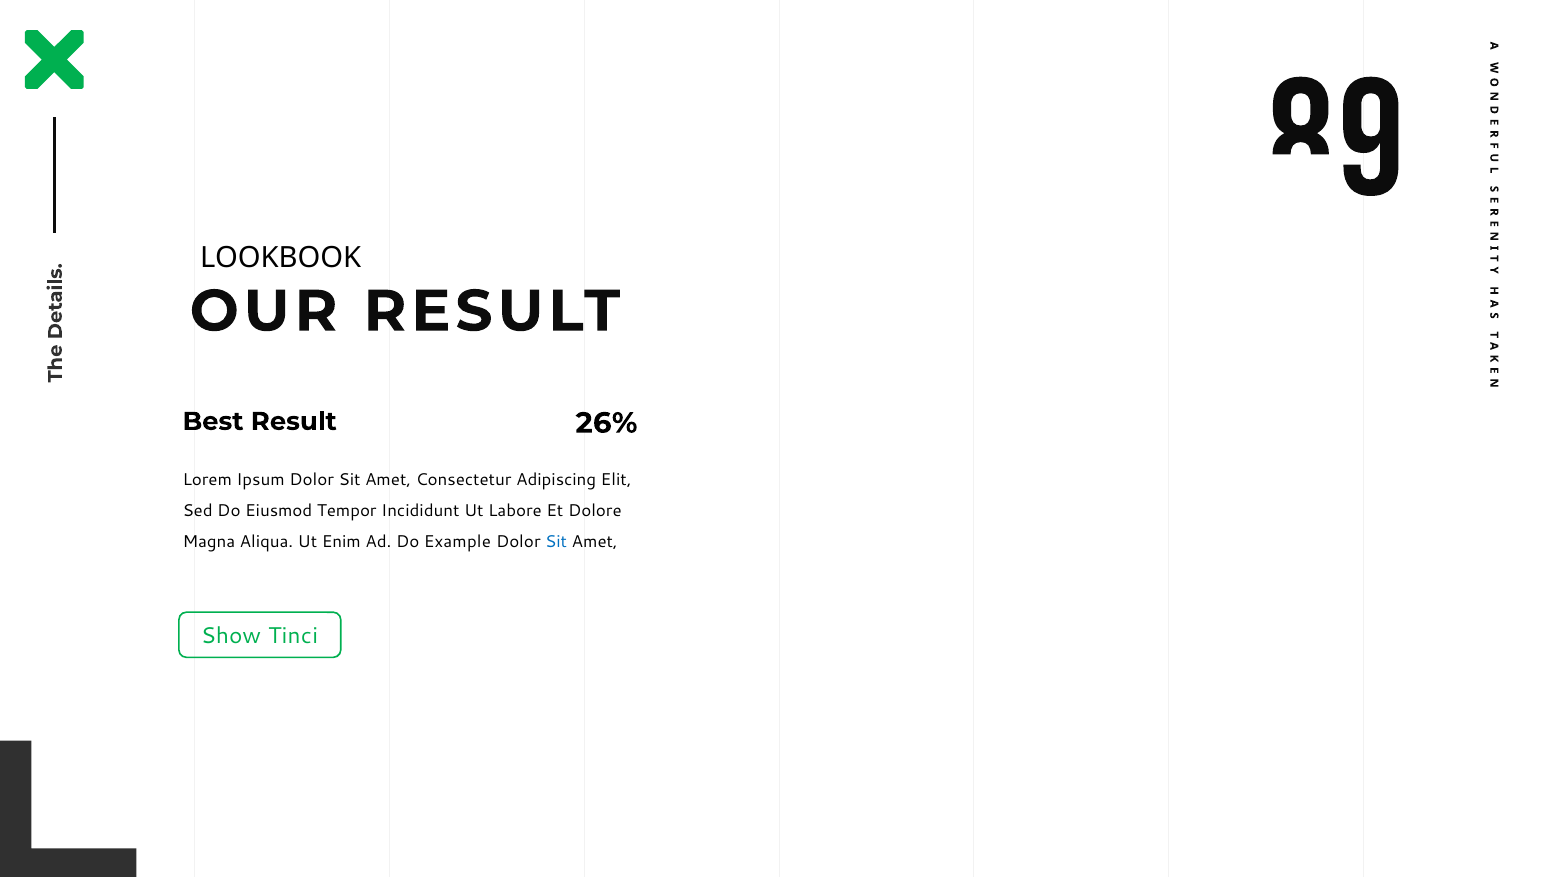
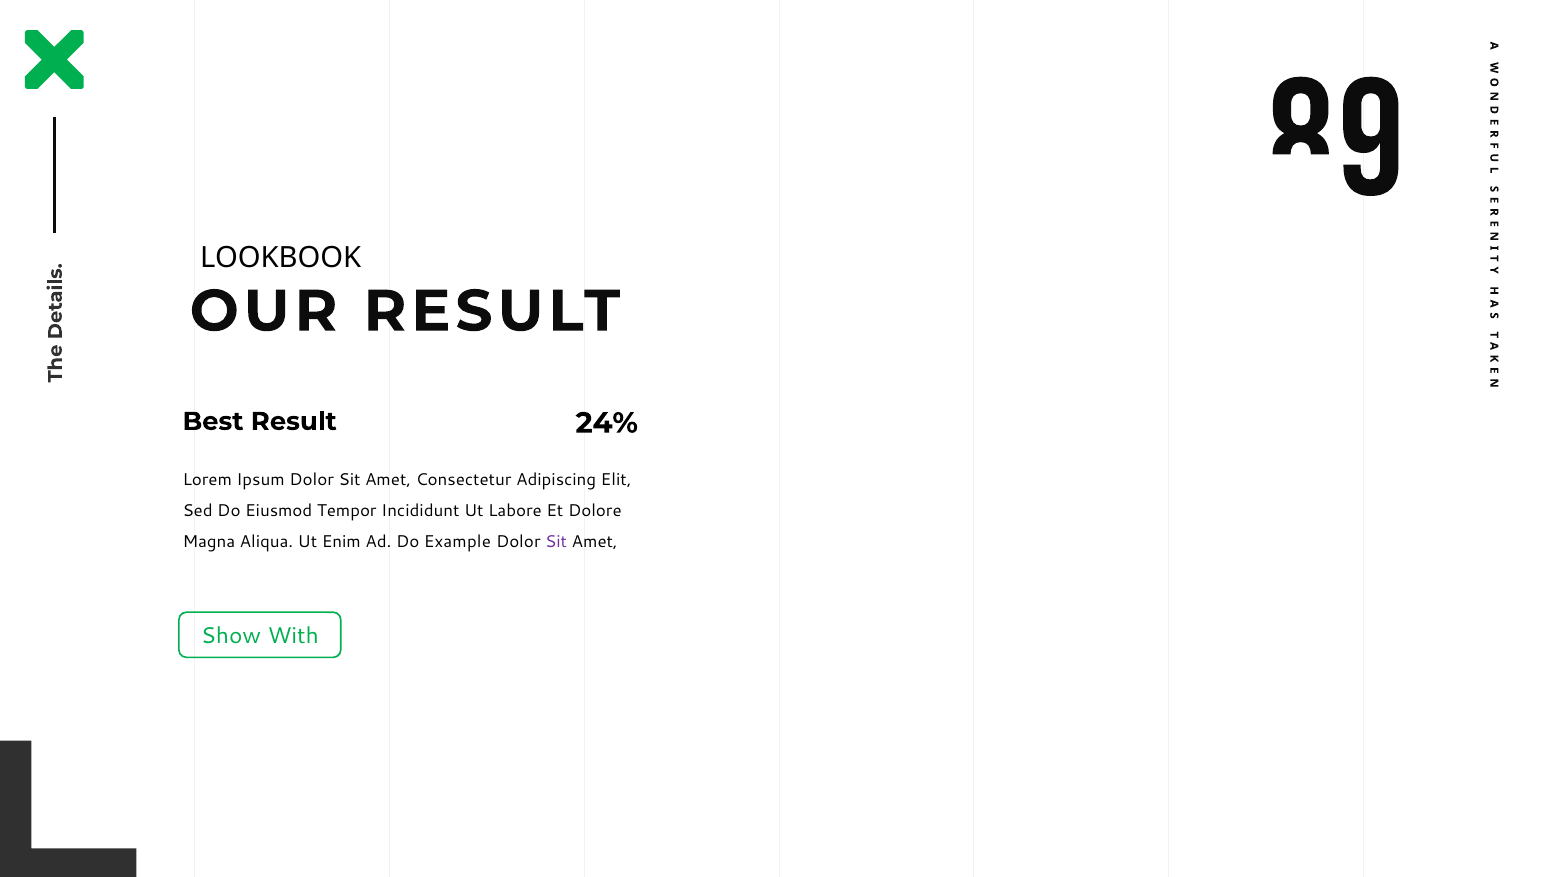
26%: 26% -> 24%
Sit at (556, 541) colour: blue -> purple
Tinci: Tinci -> With
